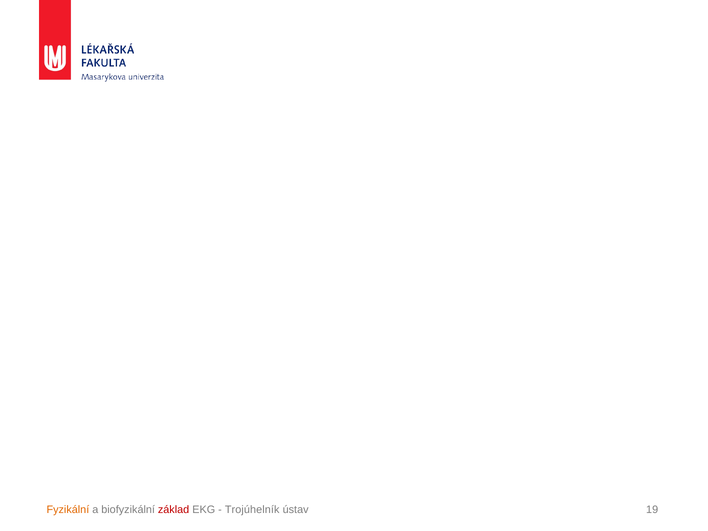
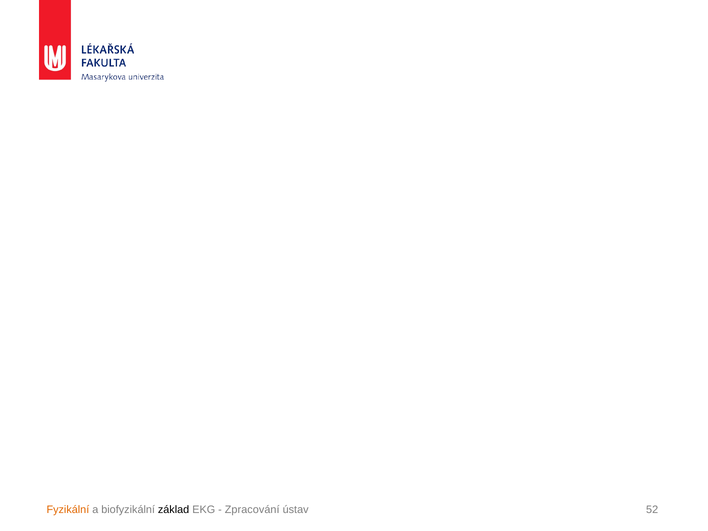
základ colour: red -> black
Trojúhelník: Trojúhelník -> Zpracování
19: 19 -> 52
